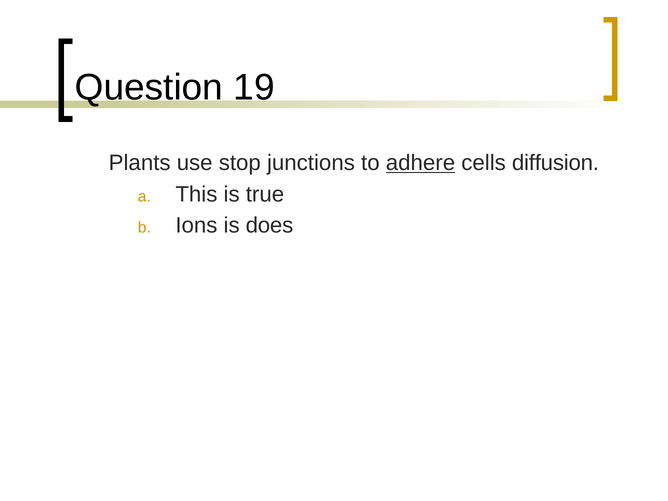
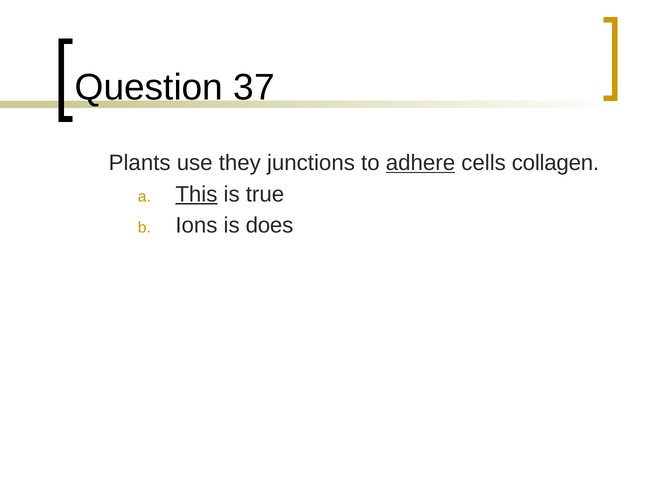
19: 19 -> 37
stop: stop -> they
diffusion: diffusion -> collagen
This underline: none -> present
